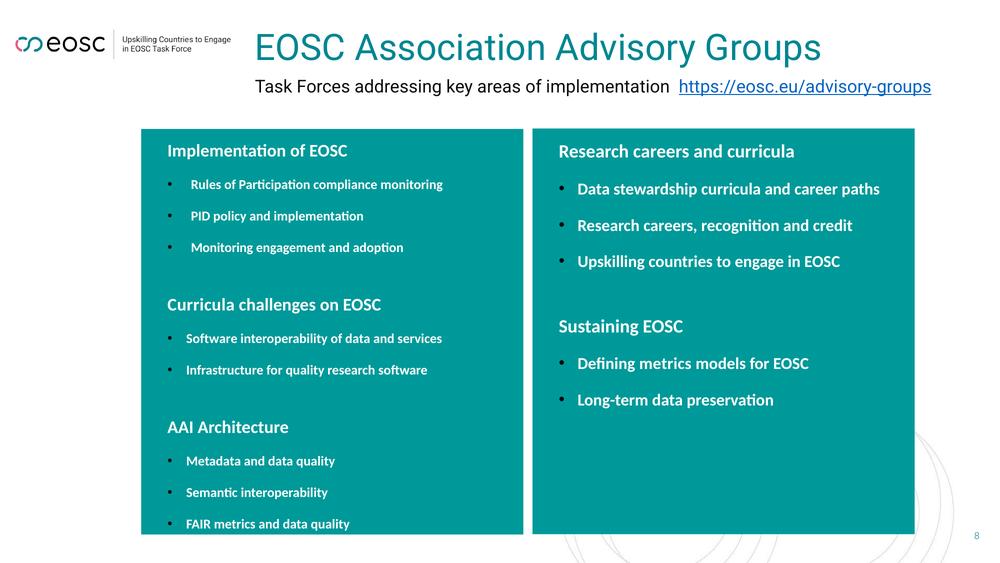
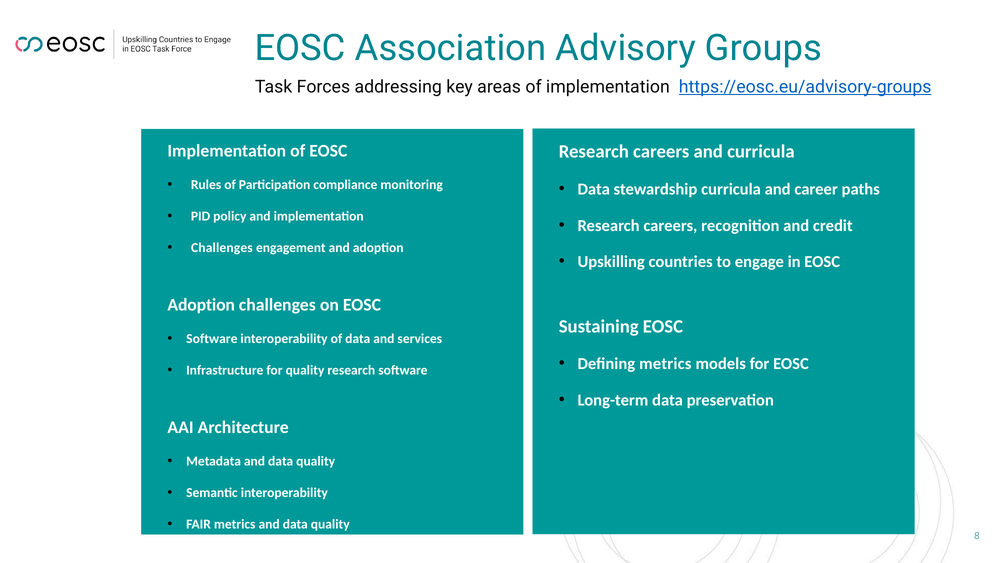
Monitoring at (222, 248): Monitoring -> Challenges
Curricula at (201, 305): Curricula -> Adoption
